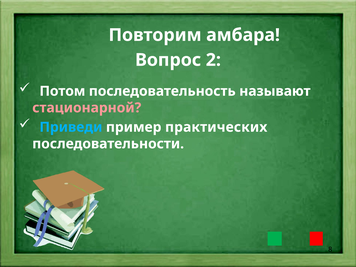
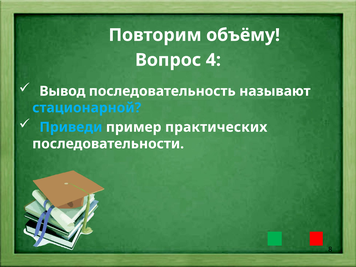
амбара: амбара -> объёму
2: 2 -> 4
Потом: Потом -> Вывод
стационарной colour: pink -> light blue
